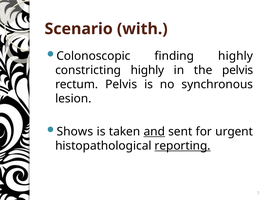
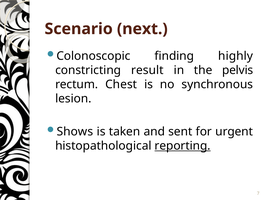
with: with -> next
constricting highly: highly -> result
rectum Pelvis: Pelvis -> Chest
and underline: present -> none
